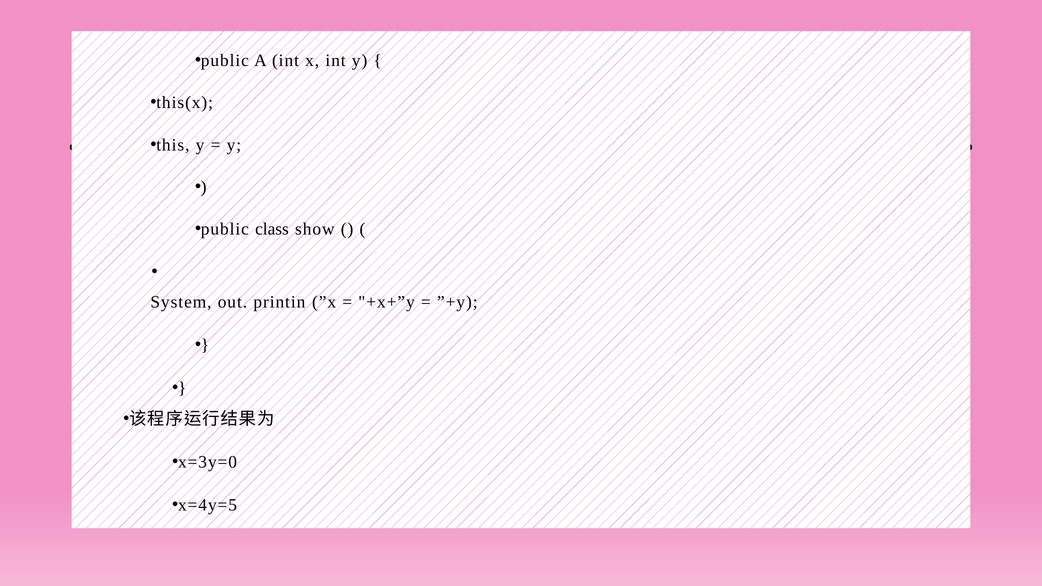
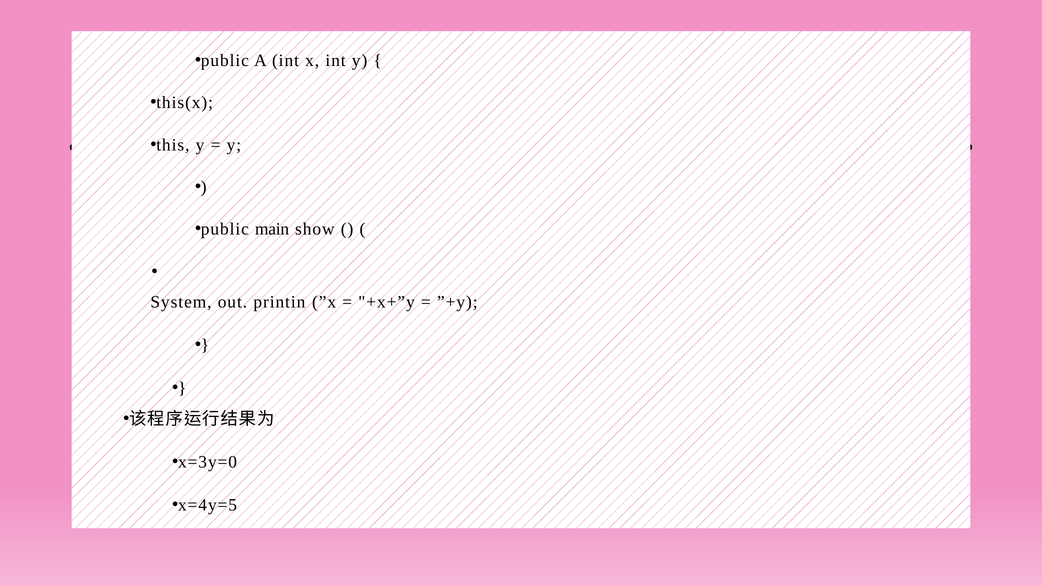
class: class -> main
